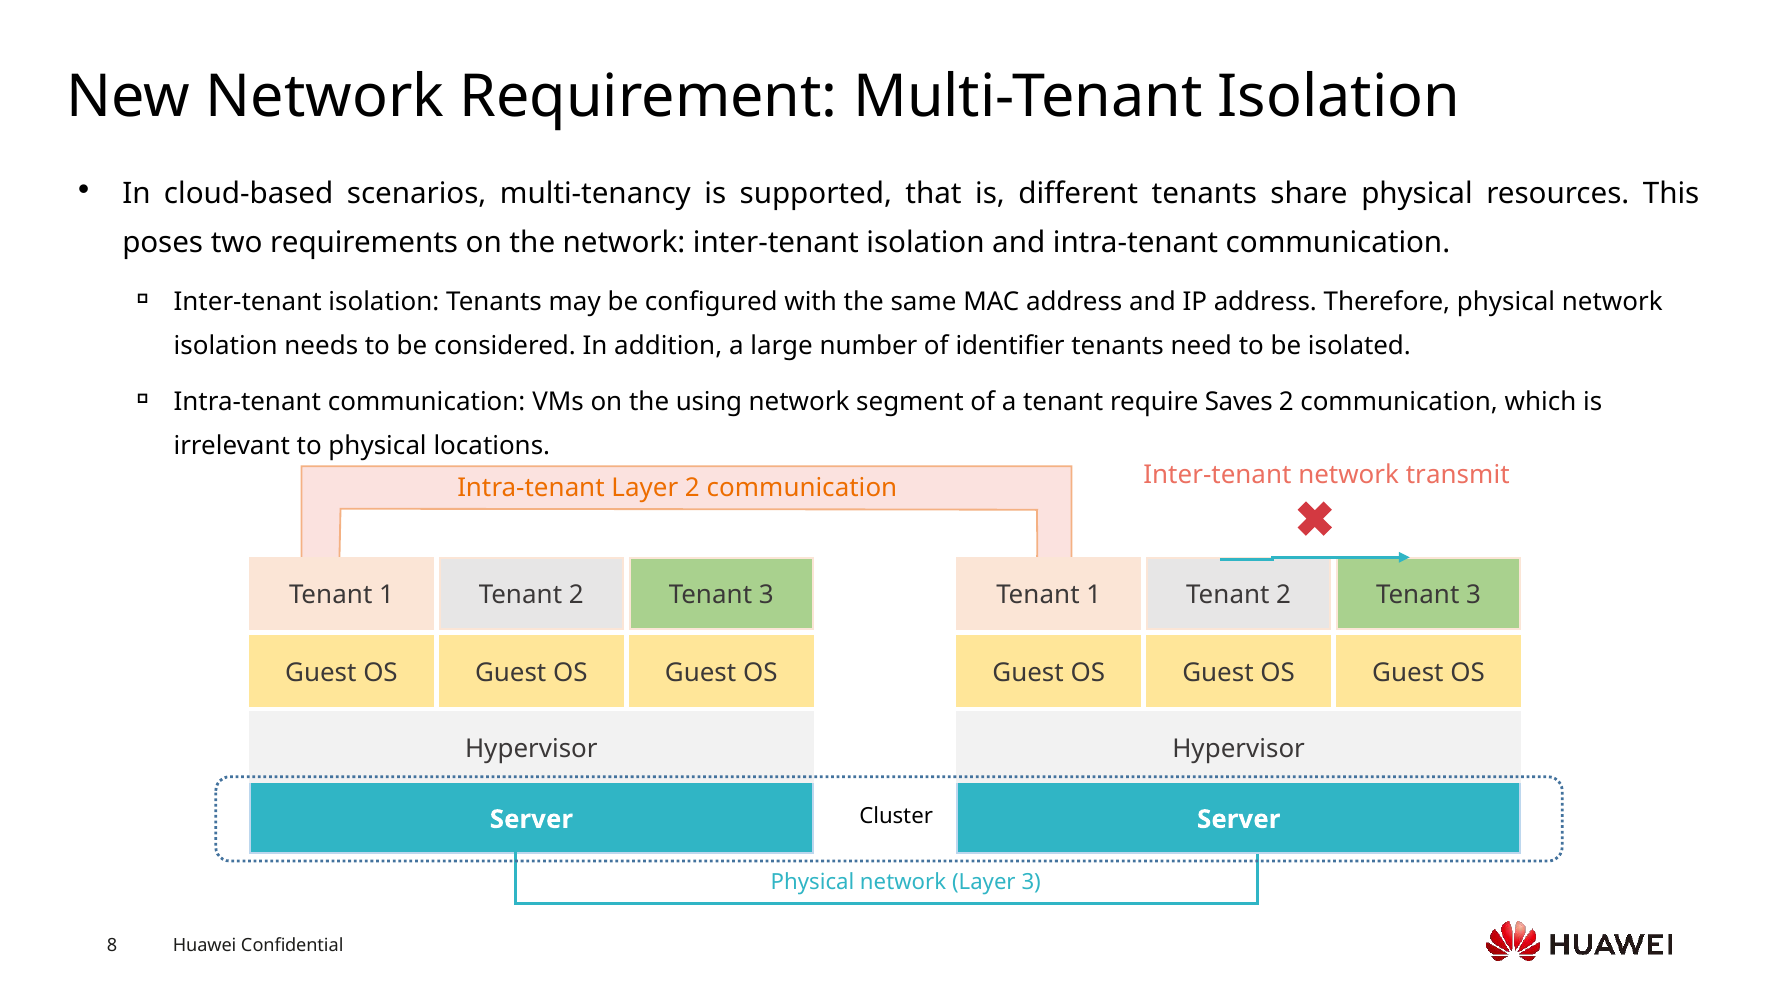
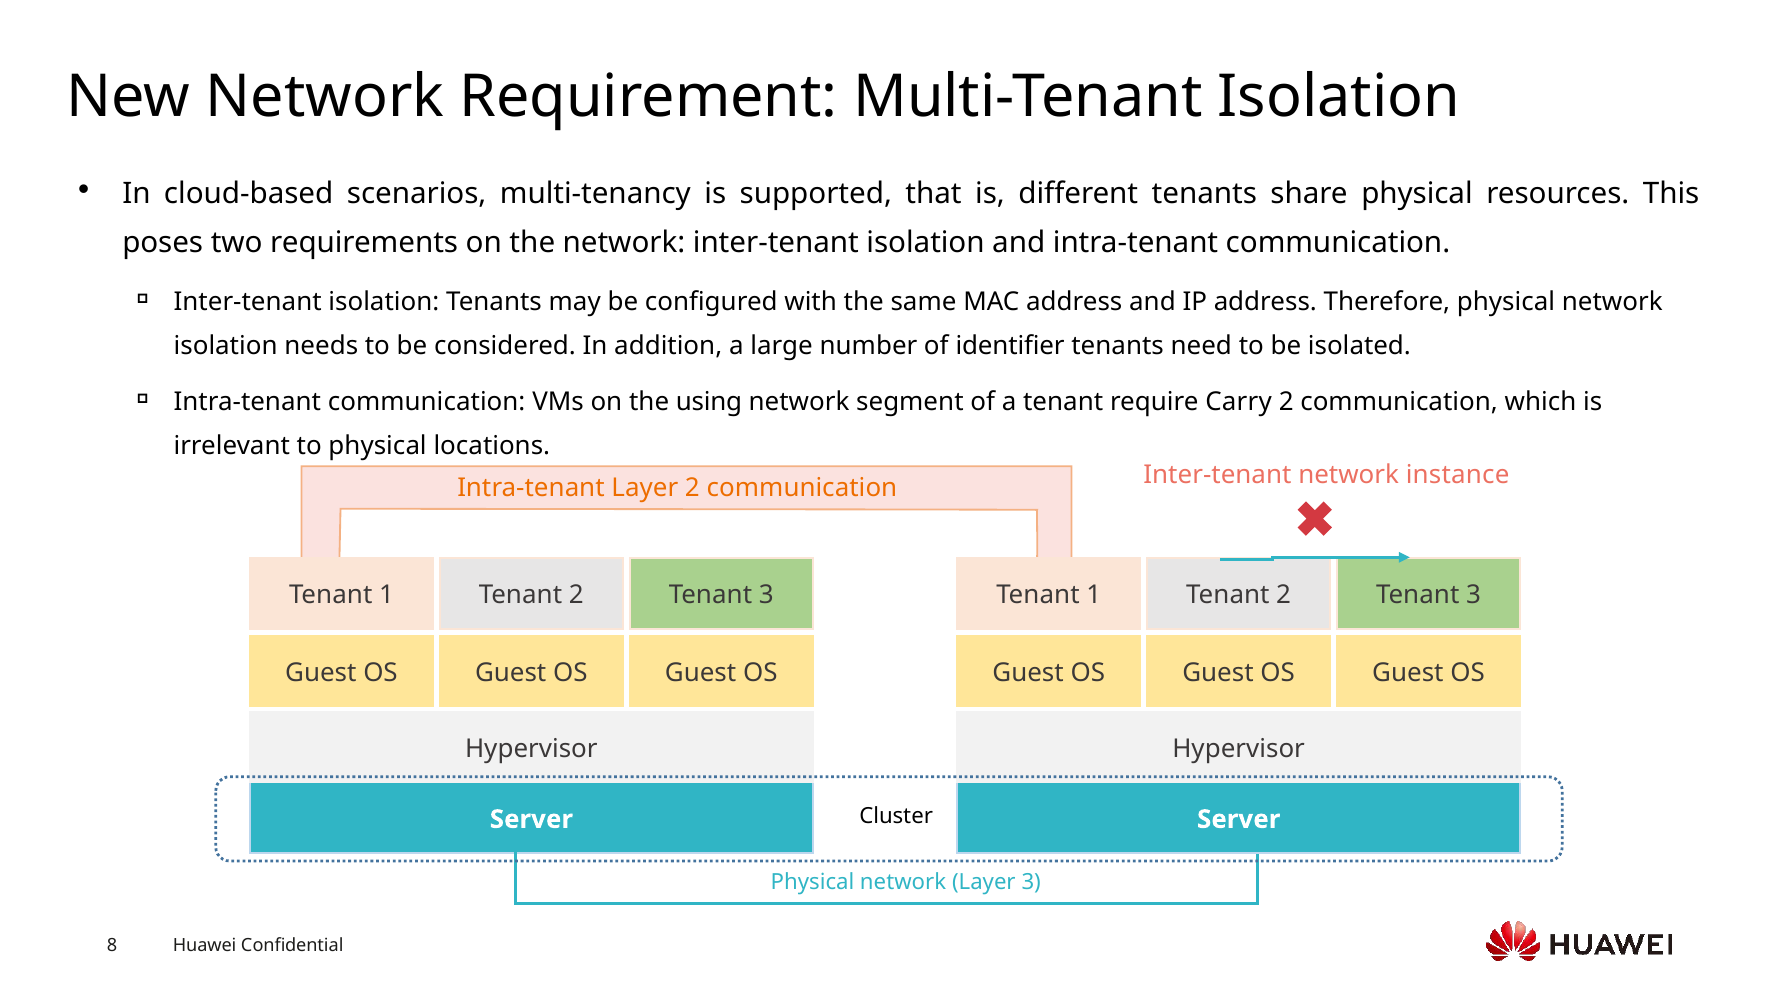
Saves: Saves -> Carry
transmit: transmit -> instance
